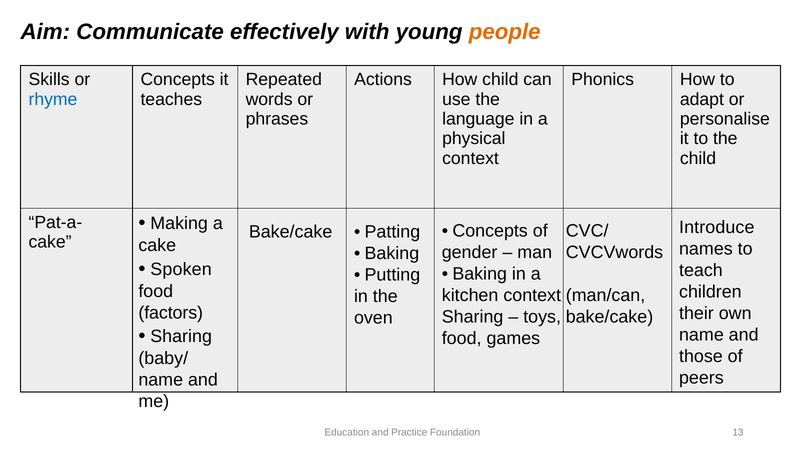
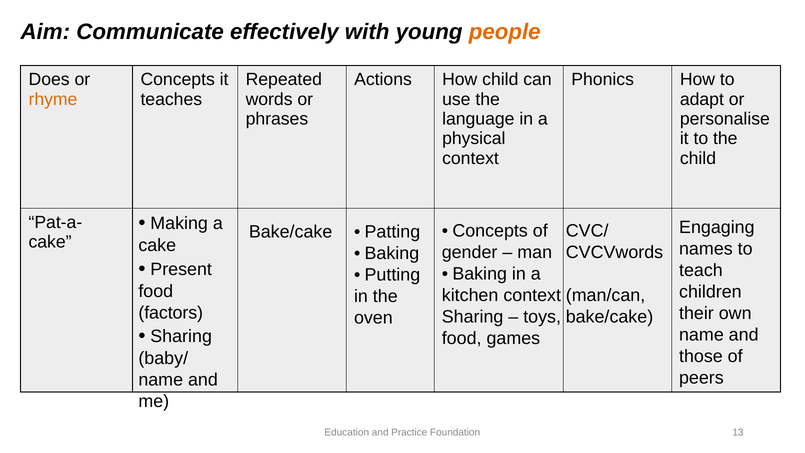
Skills: Skills -> Does
rhyme colour: blue -> orange
Introduce: Introduce -> Engaging
Spoken: Spoken -> Present
